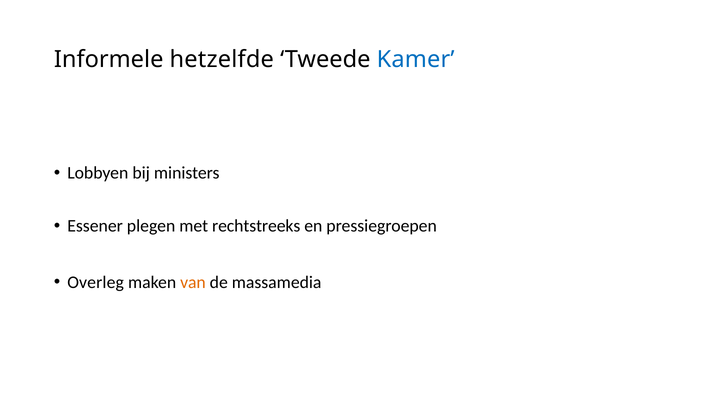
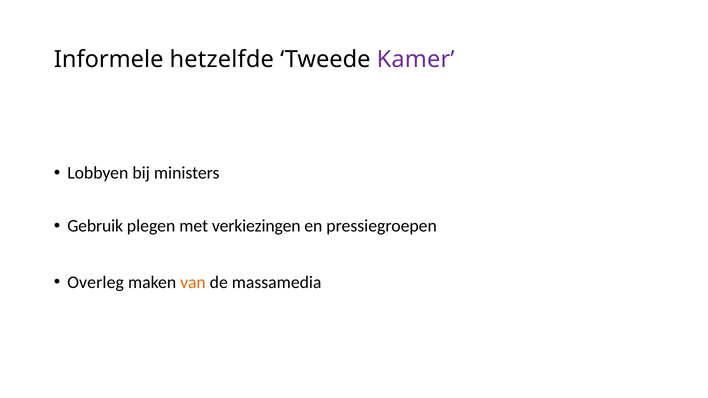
Kamer colour: blue -> purple
Essener: Essener -> Gebruik
rechtstreeks: rechtstreeks -> verkiezingen
